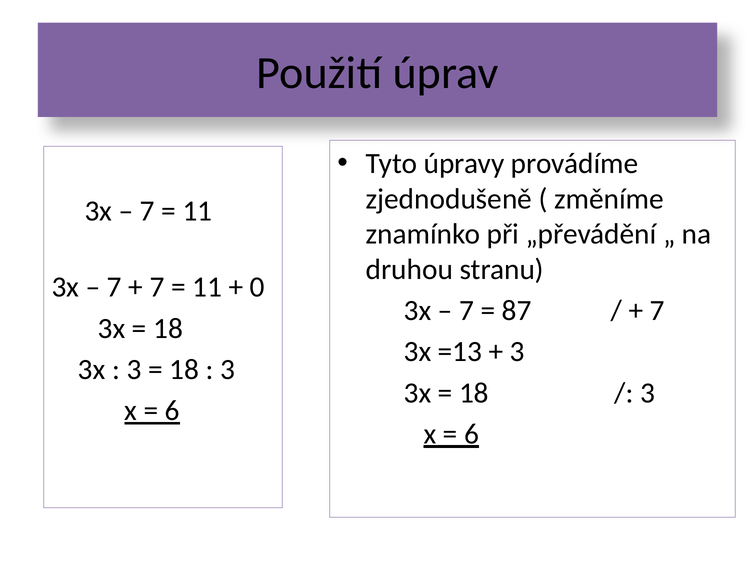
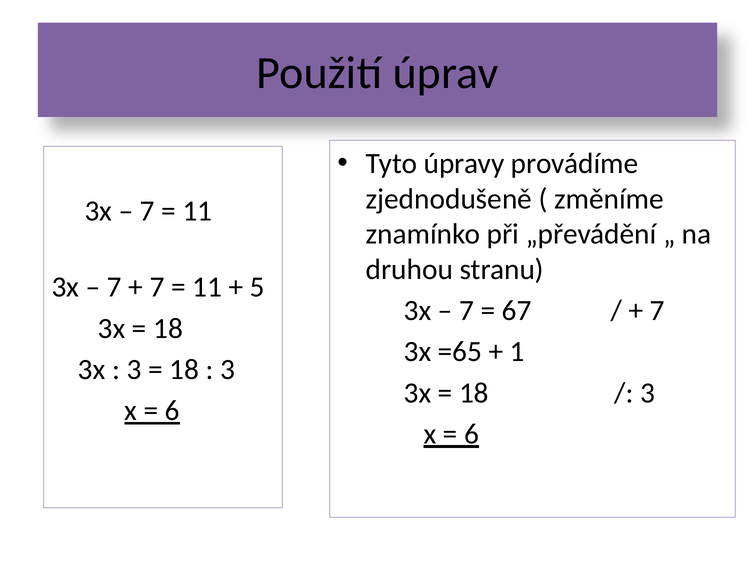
0: 0 -> 5
87: 87 -> 67
=13: =13 -> =65
3 at (517, 352): 3 -> 1
